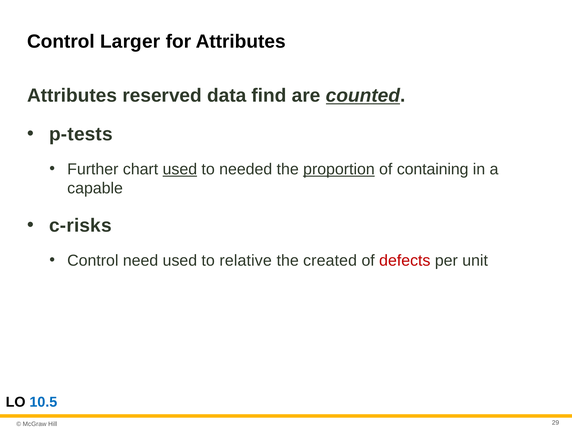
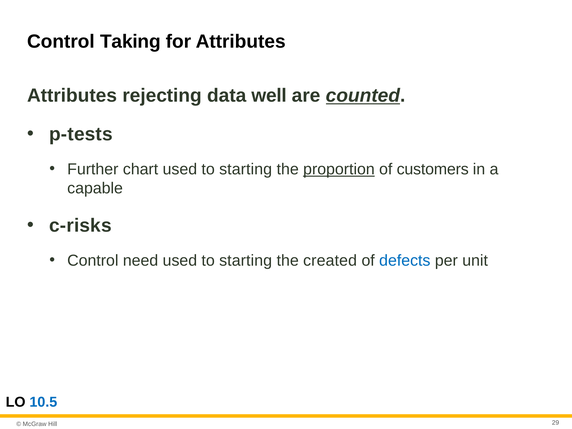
Larger: Larger -> Taking
reserved: reserved -> rejecting
find: find -> well
used at (180, 169) underline: present -> none
needed at (246, 169): needed -> starting
containing: containing -> customers
relative at (246, 261): relative -> starting
defects colour: red -> blue
